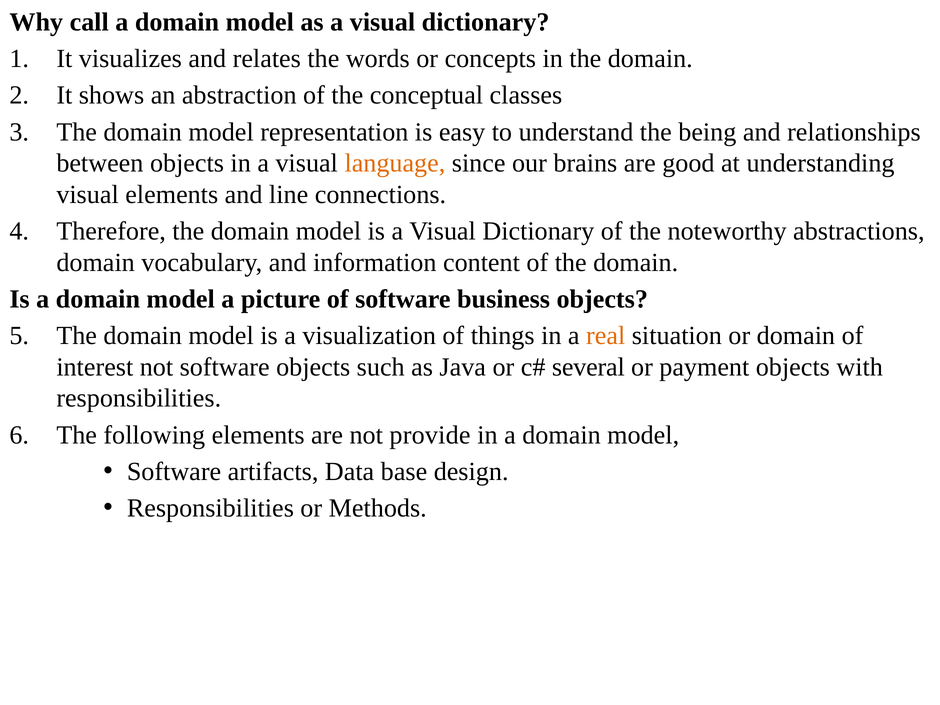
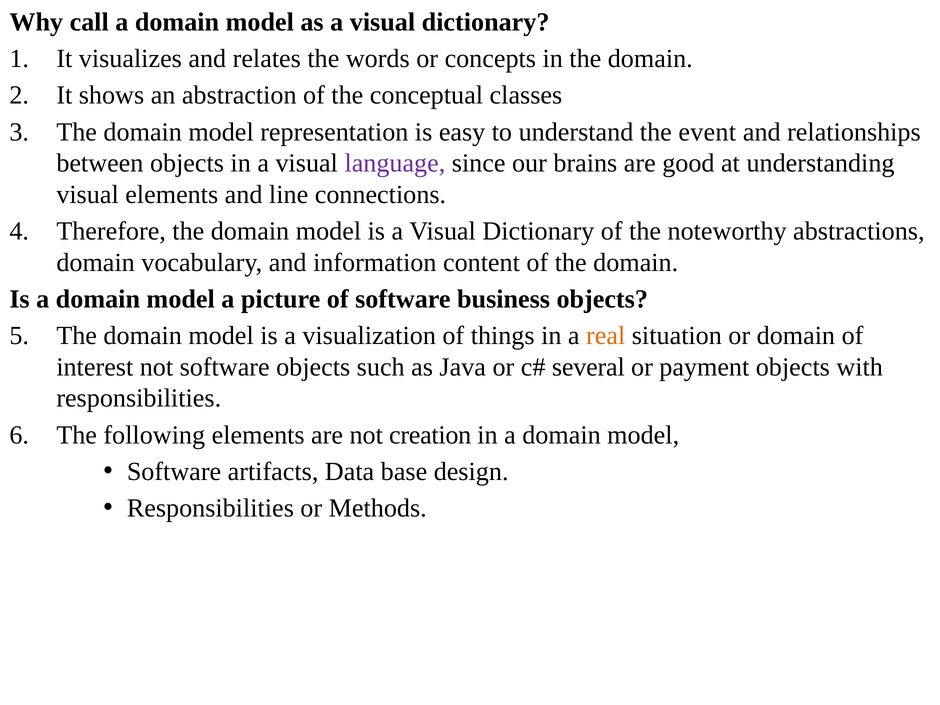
being: being -> event
language colour: orange -> purple
provide: provide -> creation
